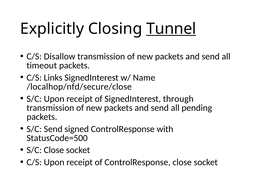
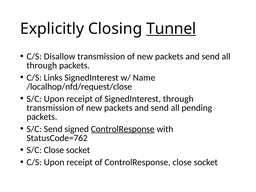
timeout at (42, 66): timeout -> through
/localhop/nfd/secure/close: /localhop/nfd/secure/close -> /localhop/nfd/request/close
ControlResponse at (123, 129) underline: none -> present
StatusCode=500: StatusCode=500 -> StatusCode=762
